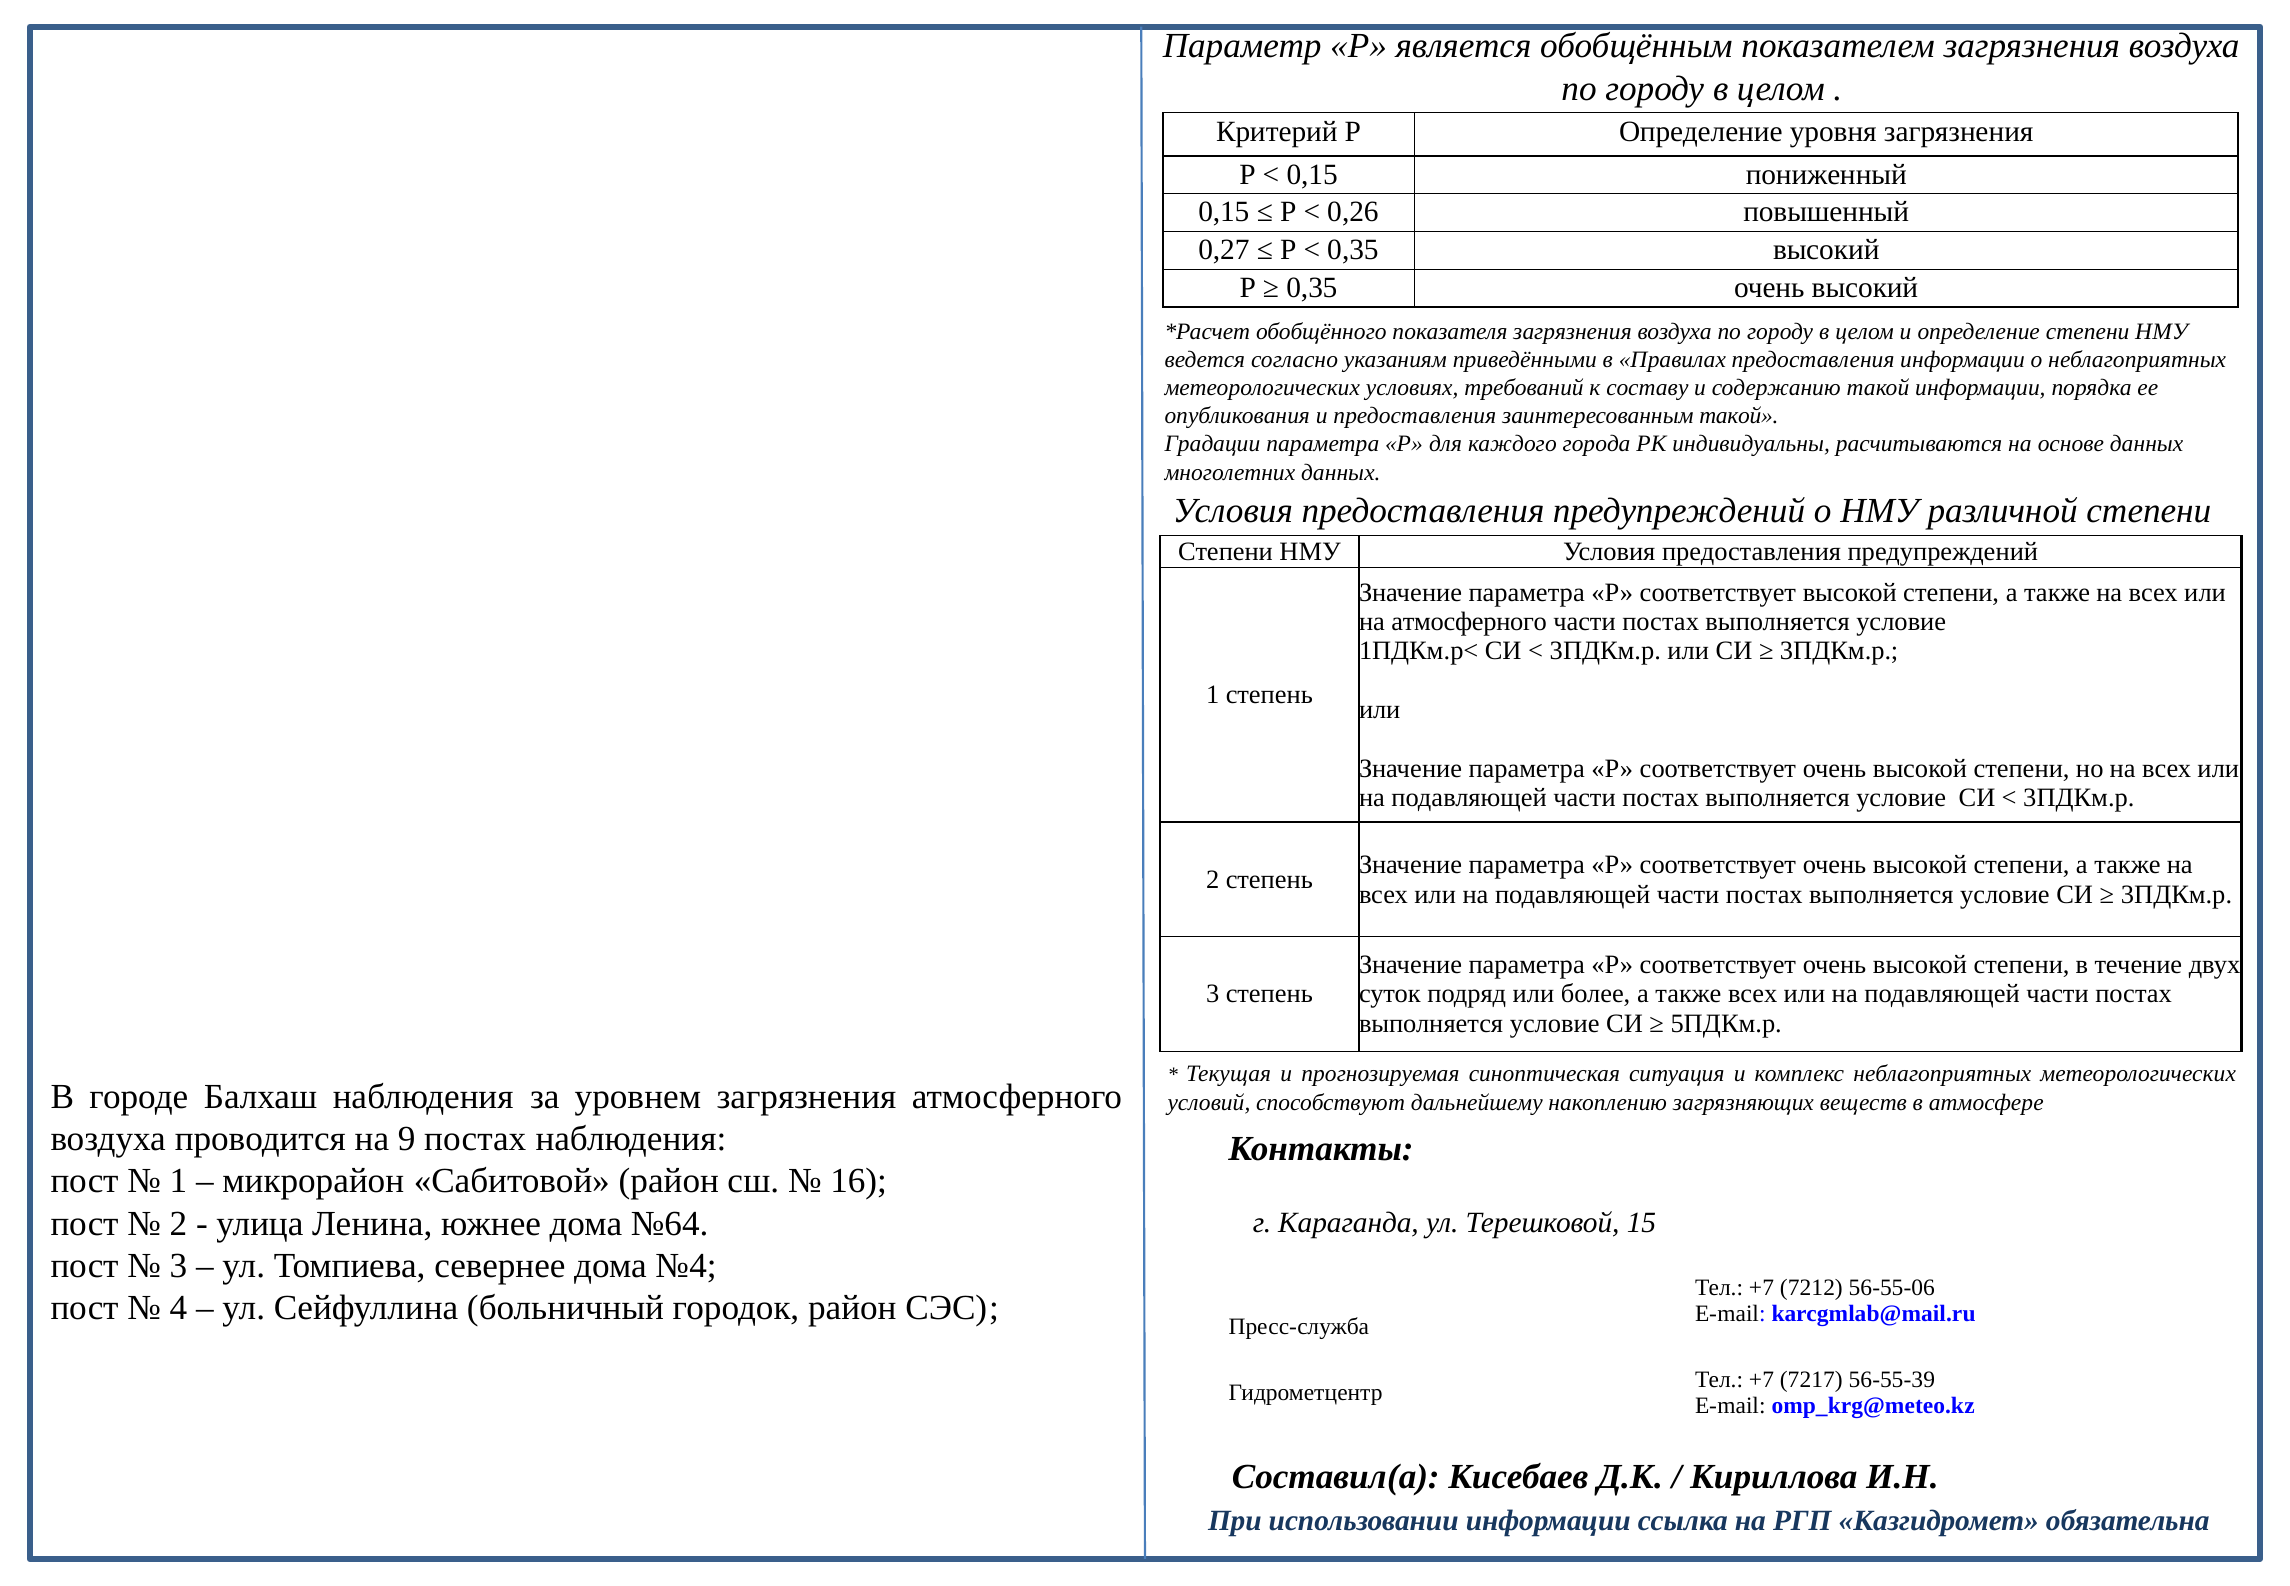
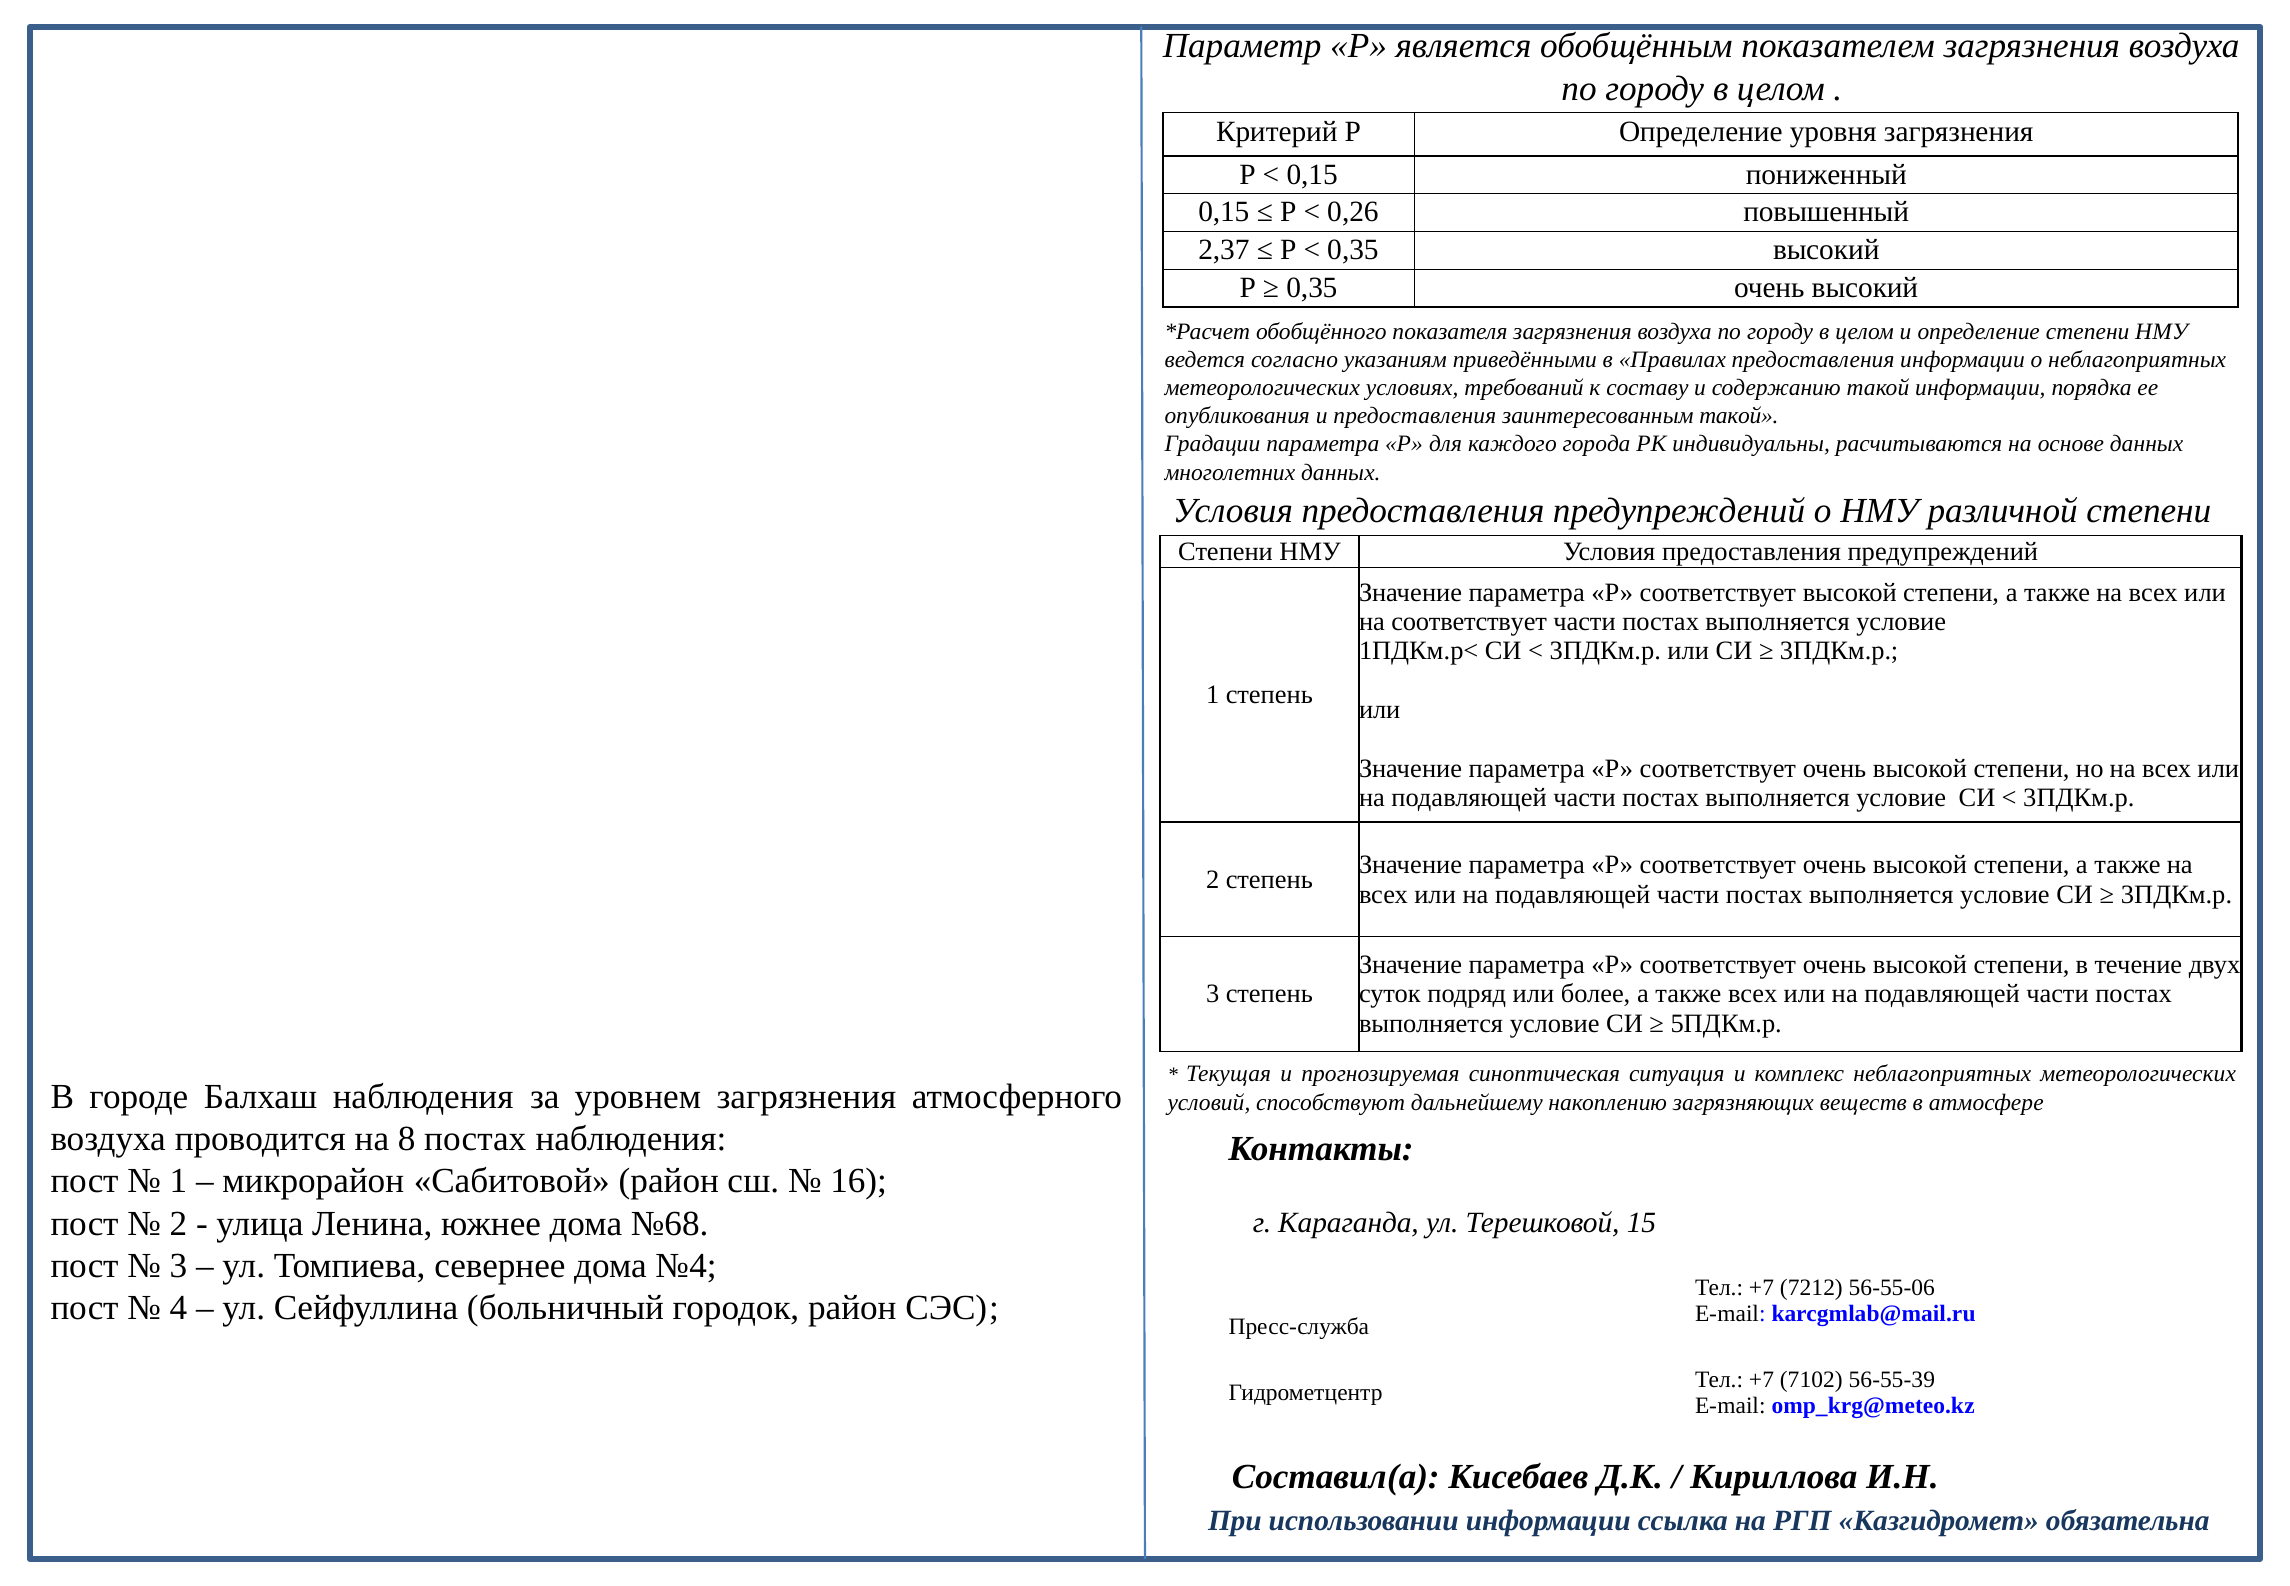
0,27: 0,27 -> 2,37
на атмосферного: атмосферного -> соответствует
9: 9 -> 8
№64: №64 -> №68
7217: 7217 -> 7102
